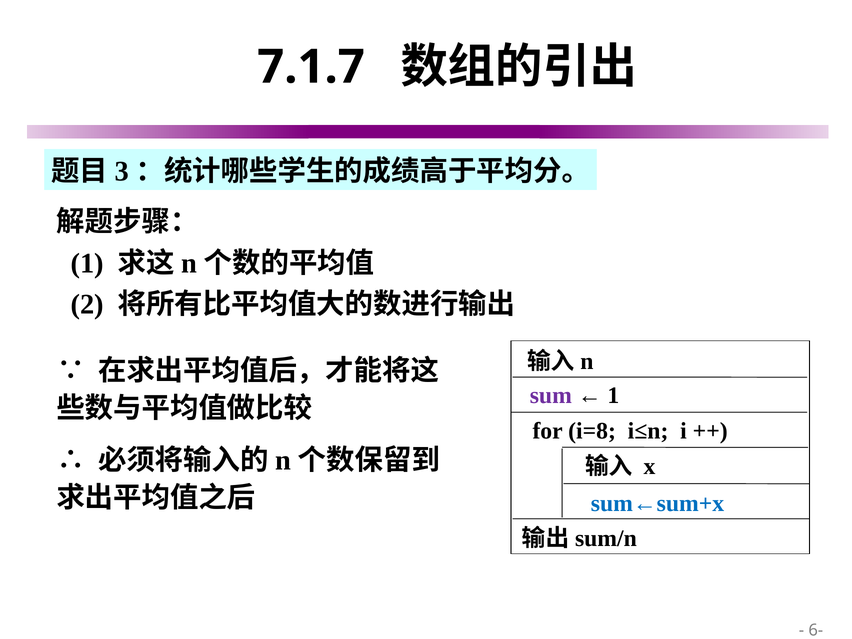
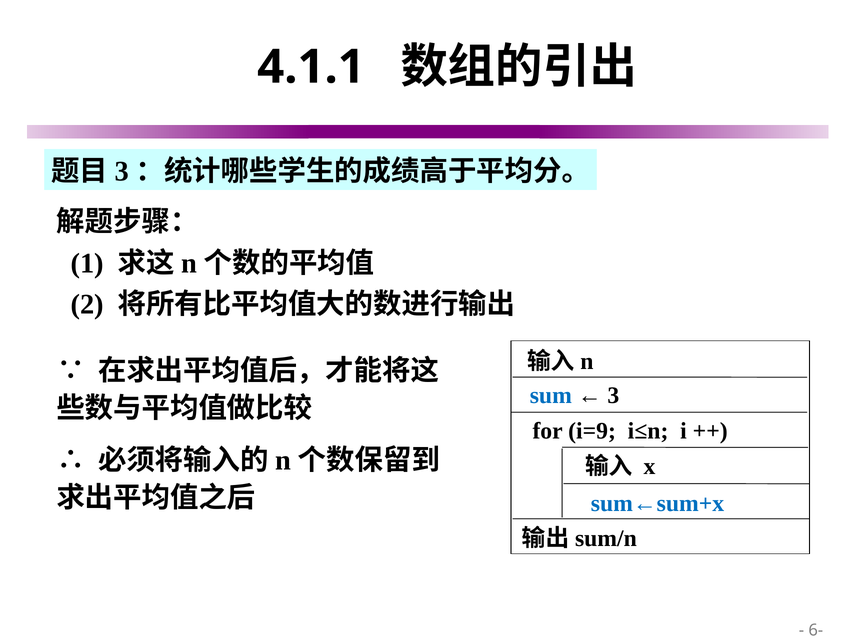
7.1.7: 7.1.7 -> 4.1.1
sum colour: purple -> blue
1 at (613, 396): 1 -> 3
i=8: i=8 -> i=9
